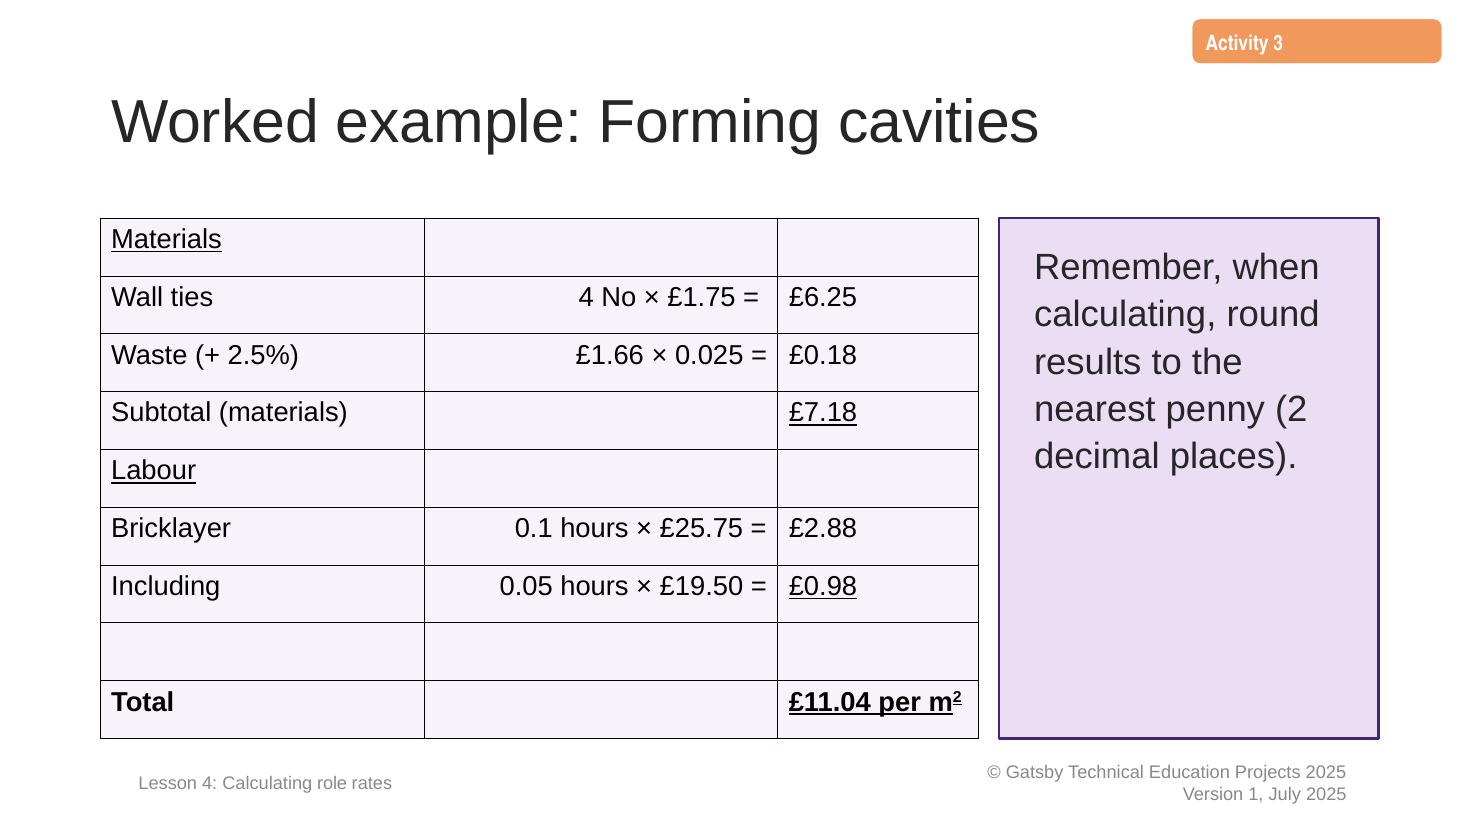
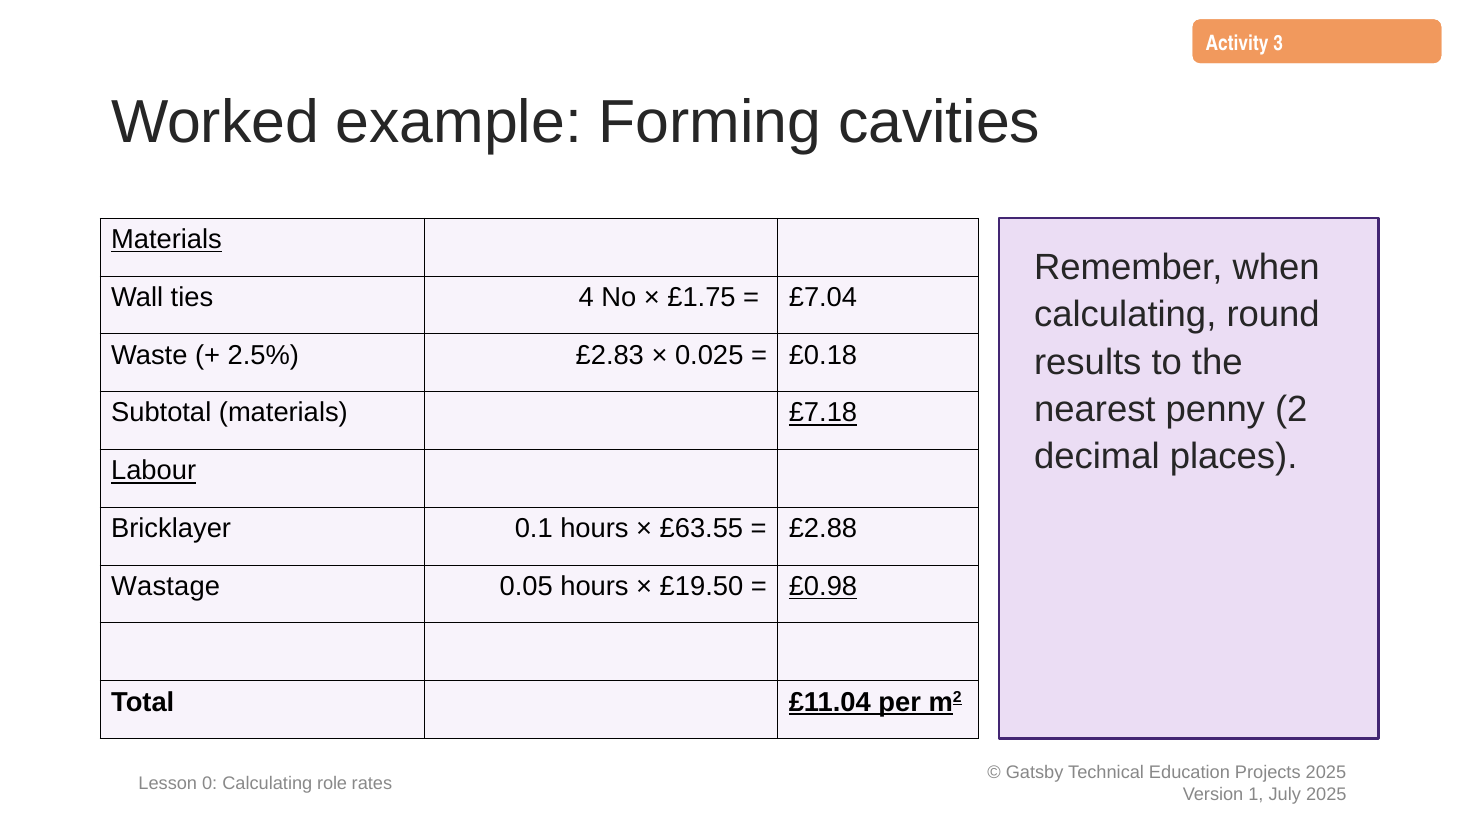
£6.25: £6.25 -> £7.04
£1.66: £1.66 -> £2.83
£25.75: £25.75 -> £63.55
Including: Including -> Wastage
Lesson 4: 4 -> 0
